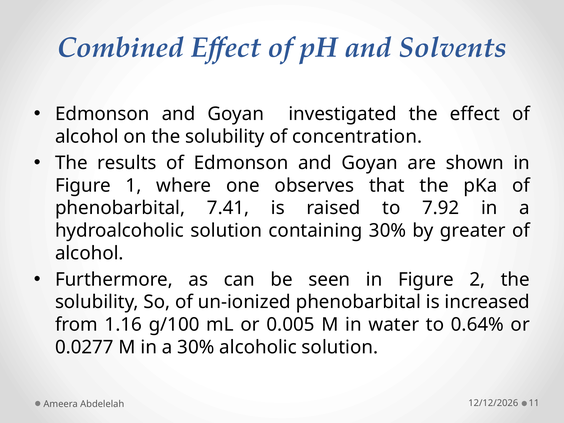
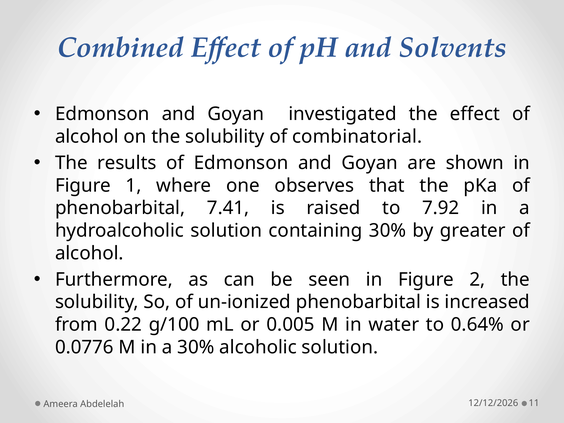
concentration: concentration -> combinatorial
1.16: 1.16 -> 0.22
0.0277: 0.0277 -> 0.0776
